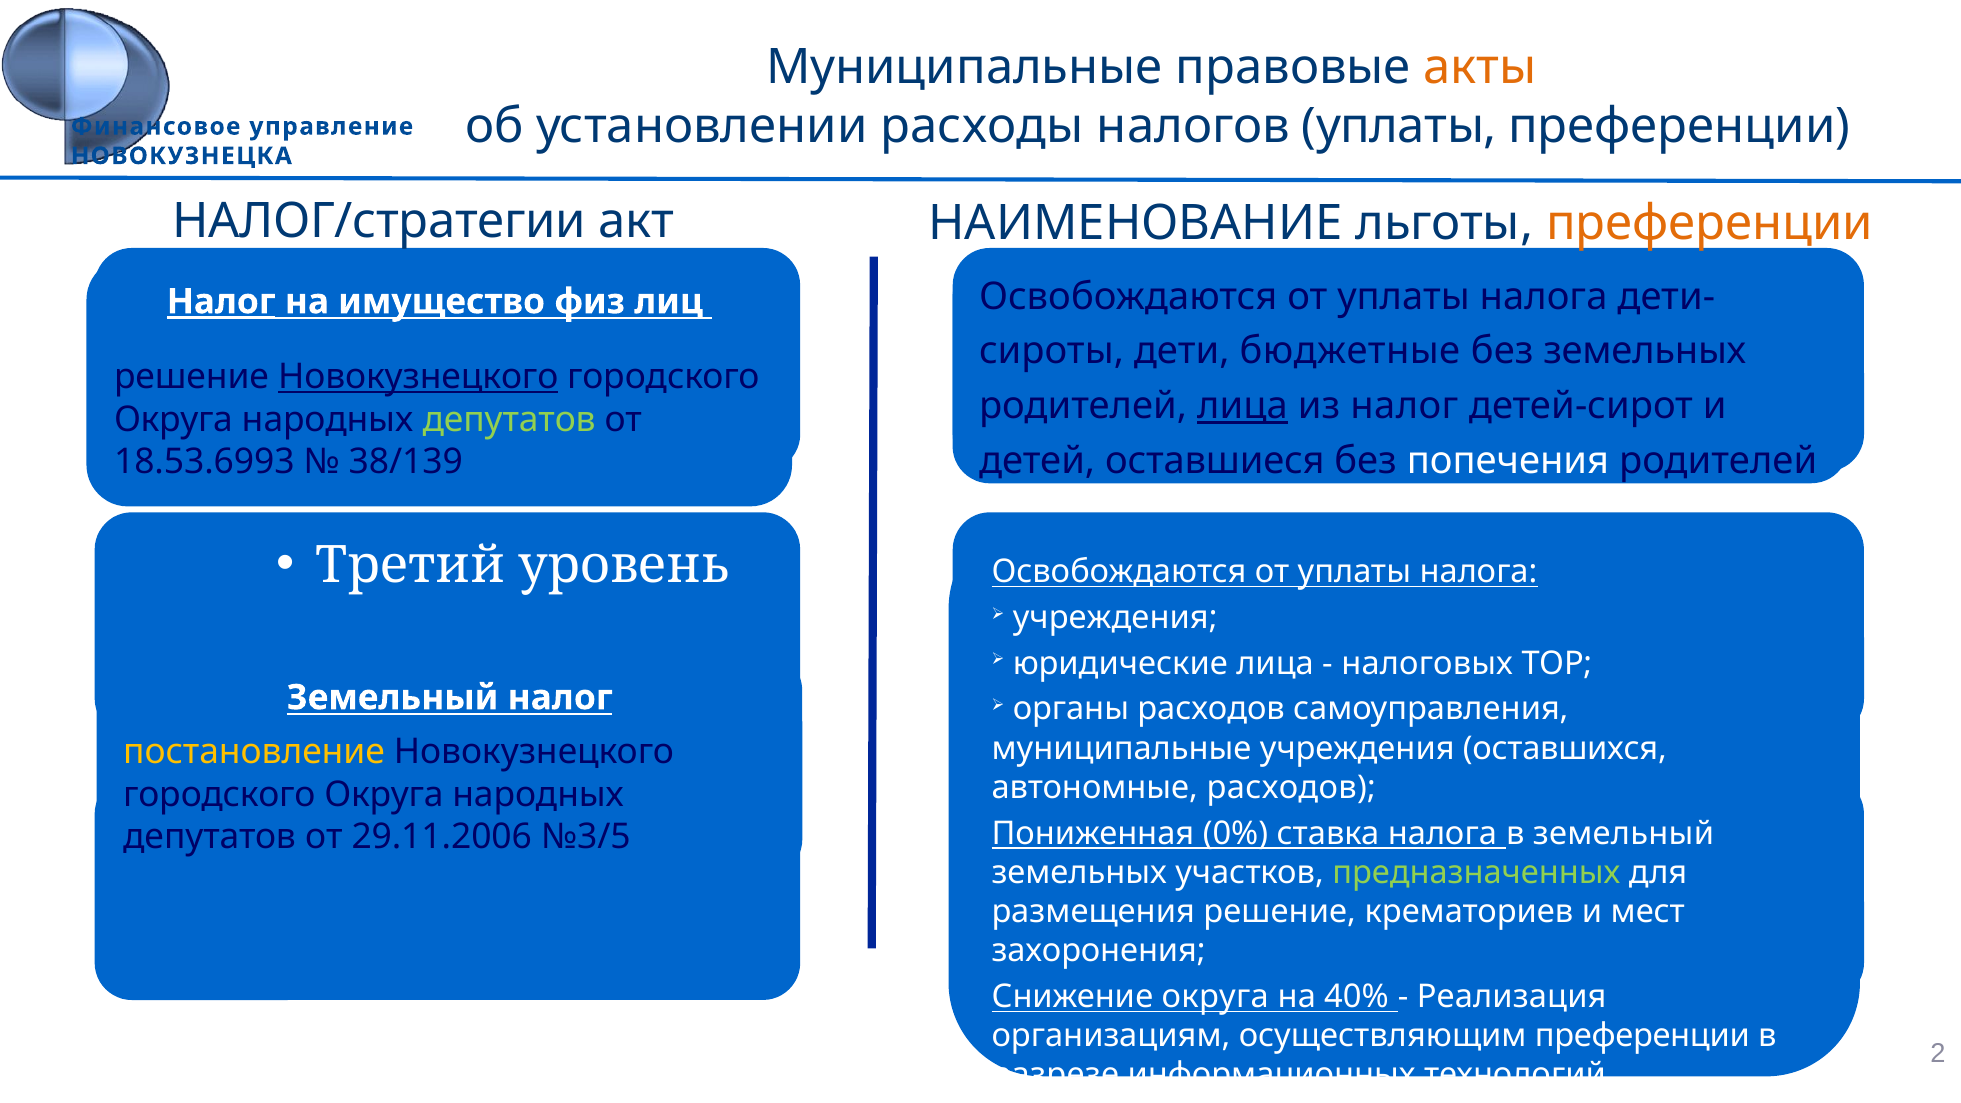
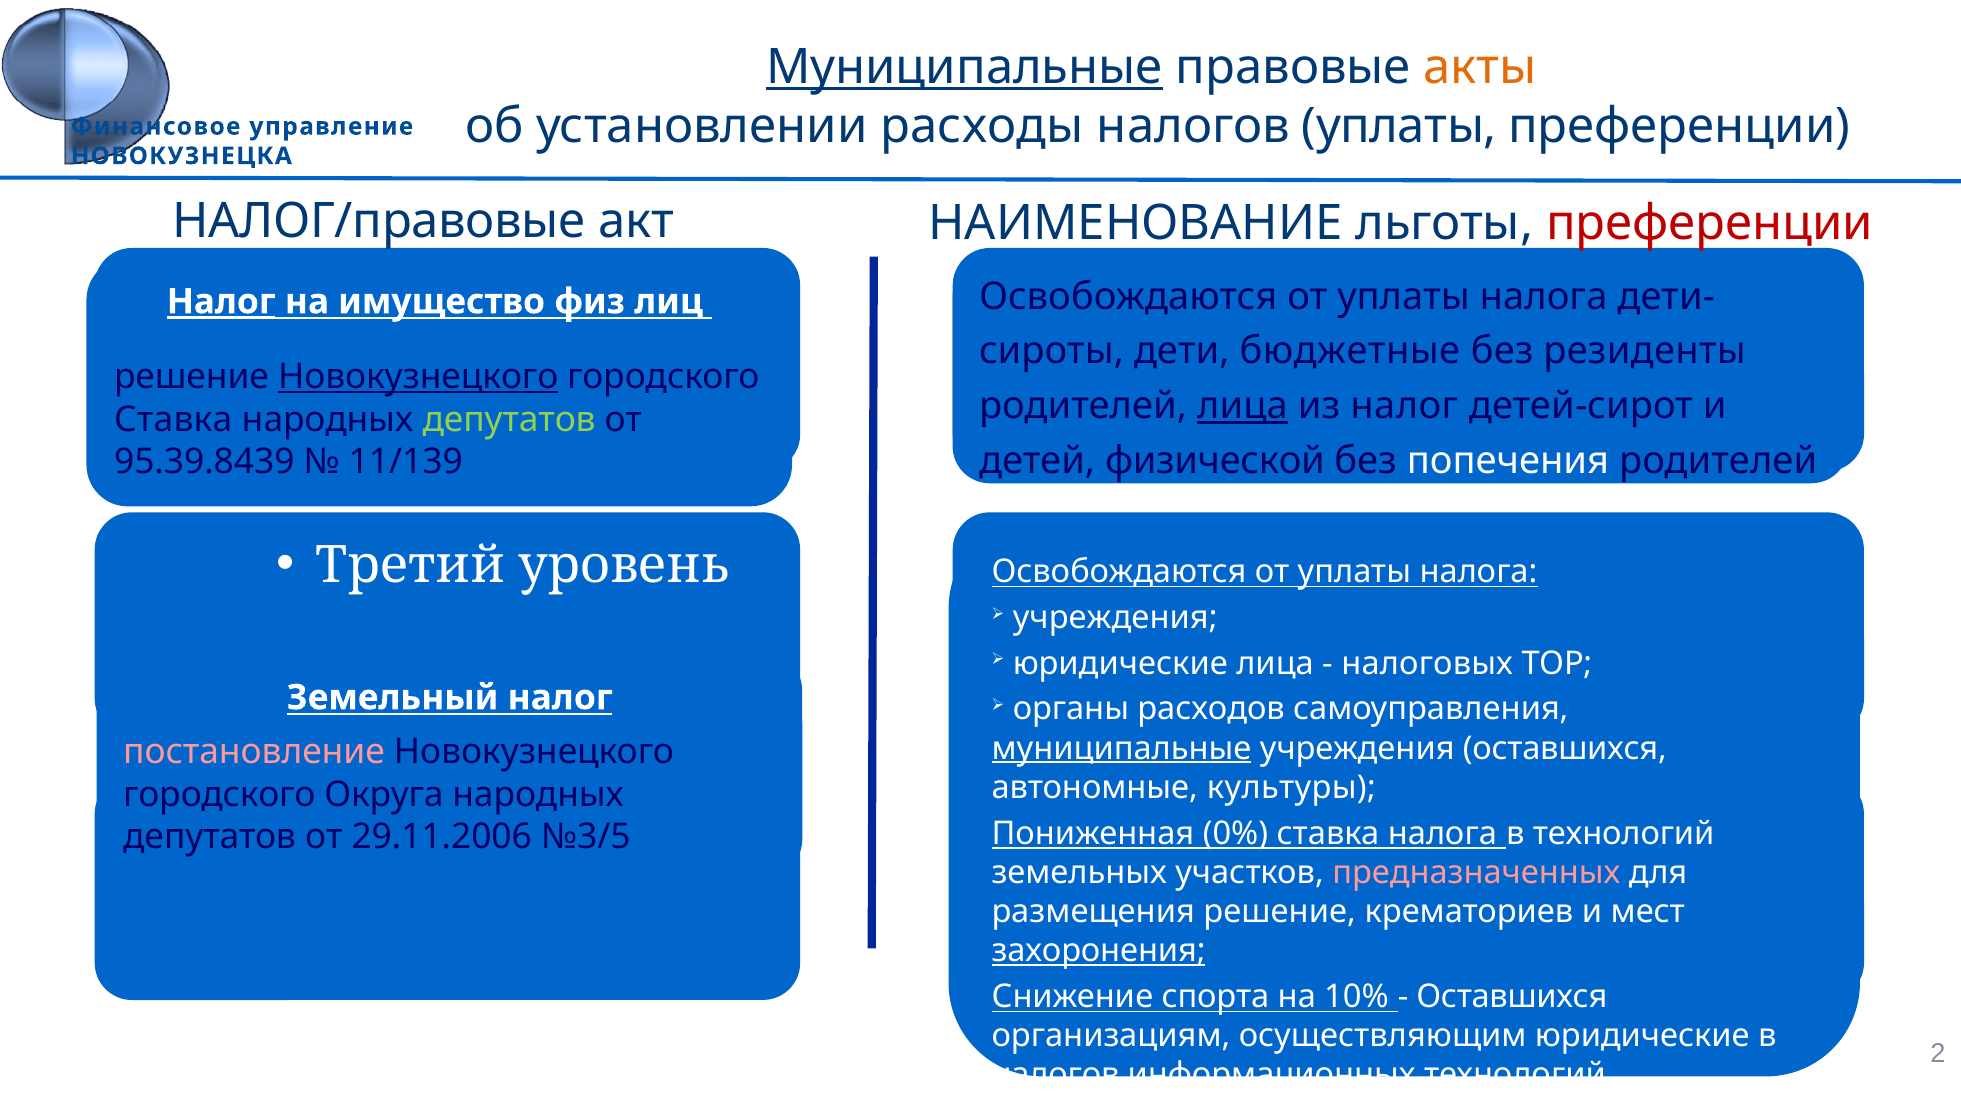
Муниципальные at (965, 67) underline: none -> present
НАЛОГ/стратегии: НАЛОГ/стратегии -> НАЛОГ/правовые
преференции at (1710, 223) colour: orange -> red
без земельных: земельных -> резиденты
Округа at (174, 419): Округа -> Ставка
оставшиеся: оставшиеся -> физической
18.53.6993: 18.53.6993 -> 95.39.8439
38/139: 38/139 -> 11/139
муниципальные at (1122, 748) underline: none -> present
постановление colour: yellow -> pink
автономные расходов: расходов -> культуры
земельный at (1623, 833): земельный -> технологий
предназначенных colour: light green -> pink
захоронения underline: none -> present
Снижение округа: округа -> спорта
40%: 40% -> 10%
Реализация at (1512, 997): Реализация -> Оставшихся
осуществляющим преференции: преференции -> юридические
разрезе at (1055, 1075): разрезе -> налогов
